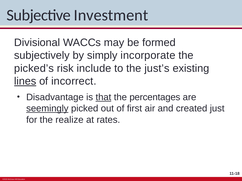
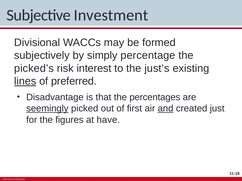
incorporate: incorporate -> percentage
include: include -> interest
incorrect: incorrect -> preferred
that underline: present -> none
and underline: none -> present
realize: realize -> figures
rates: rates -> have
